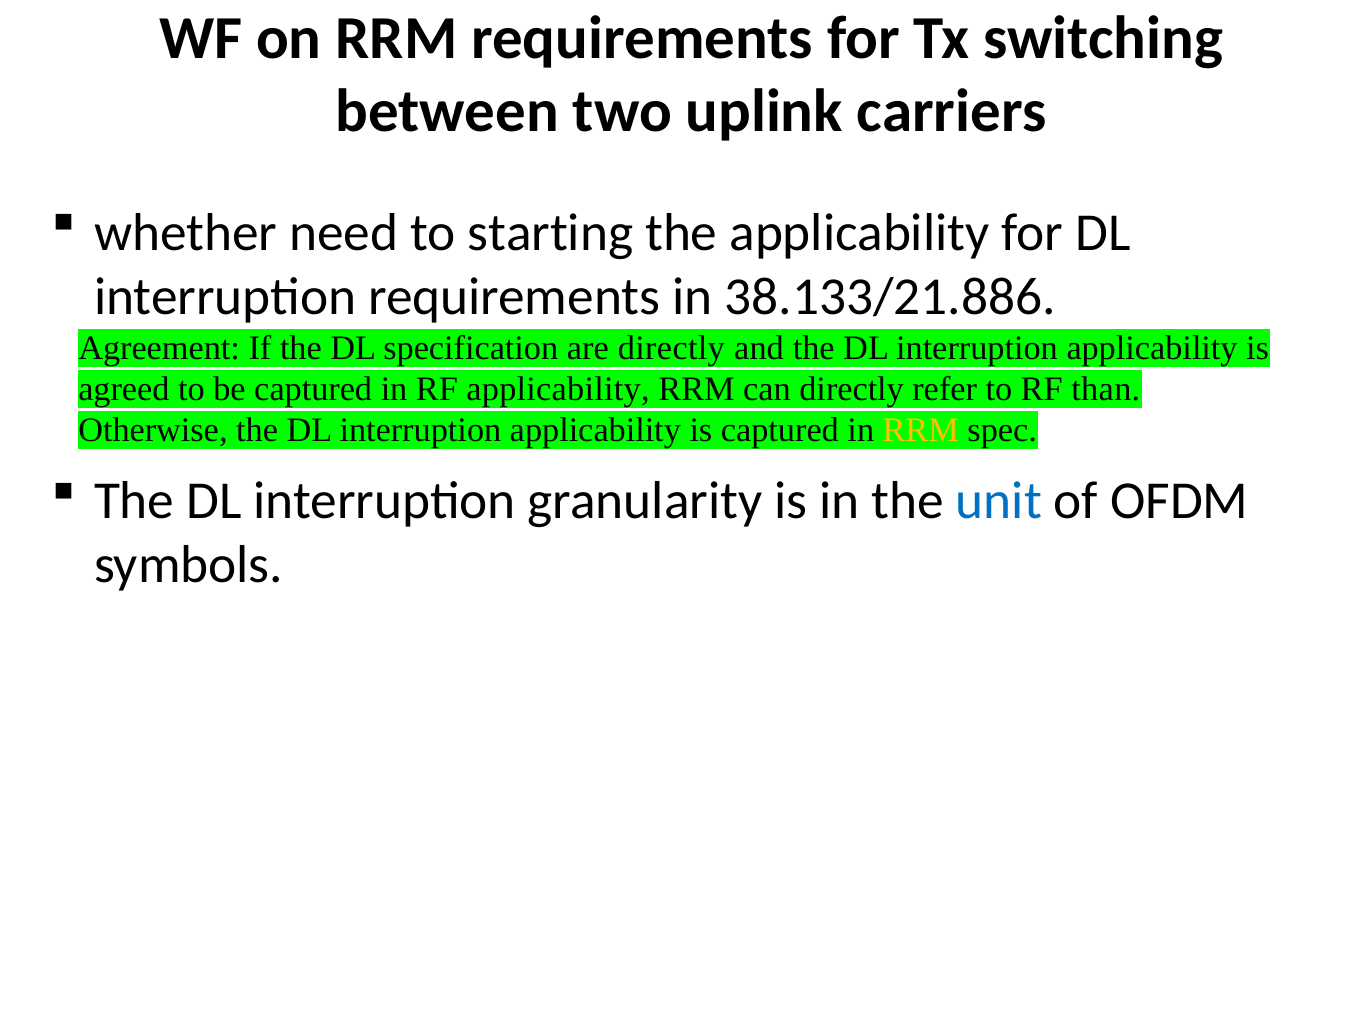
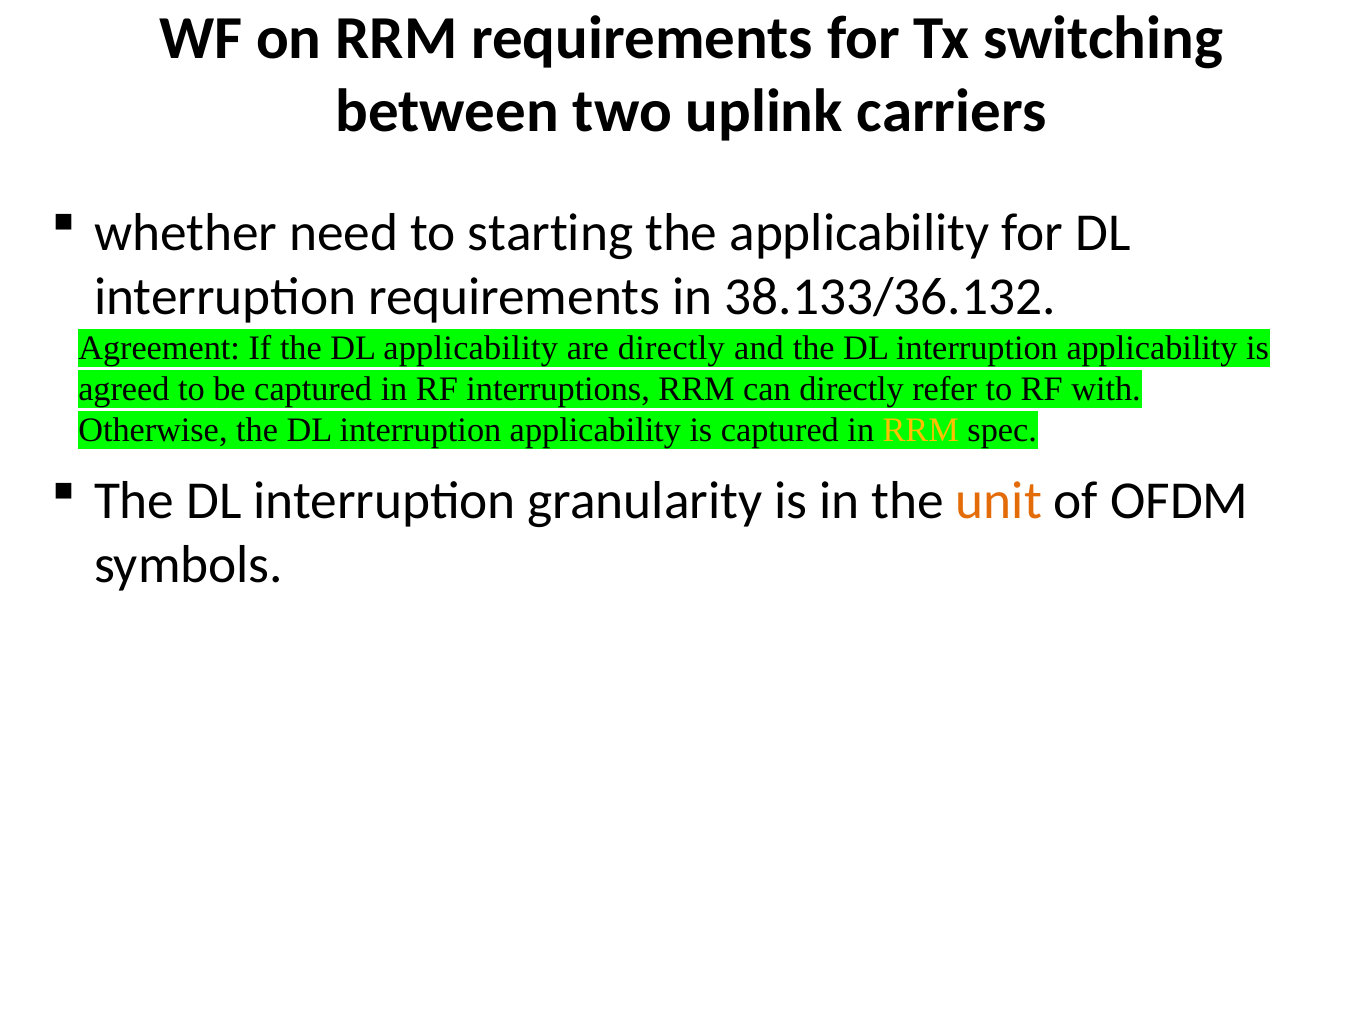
38.133/21.886: 38.133/21.886 -> 38.133/36.132
DL specification: specification -> applicability
RF applicability: applicability -> interruptions
than: than -> with
unit colour: blue -> orange
